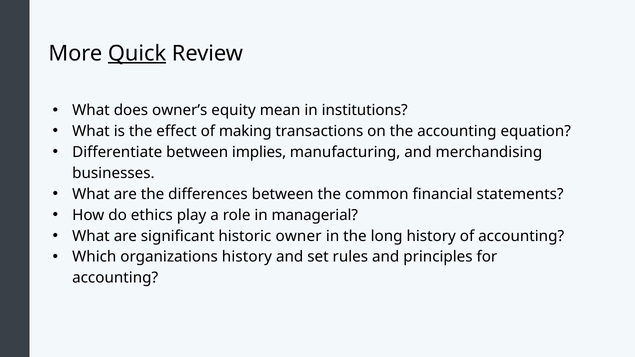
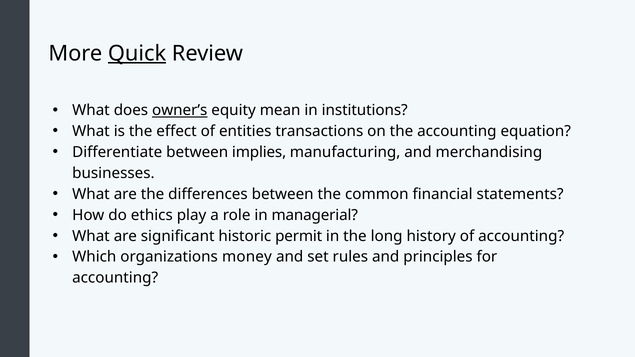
owner’s underline: none -> present
making: making -> entities
owner: owner -> permit
organizations history: history -> money
